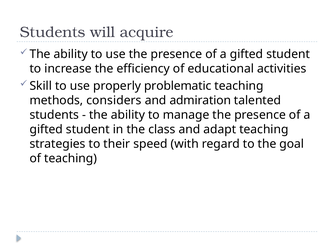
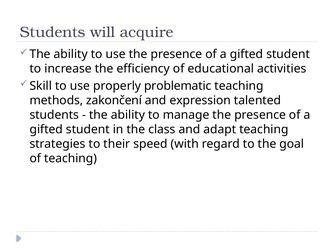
considers: considers -> zakončení
admiration: admiration -> expression
